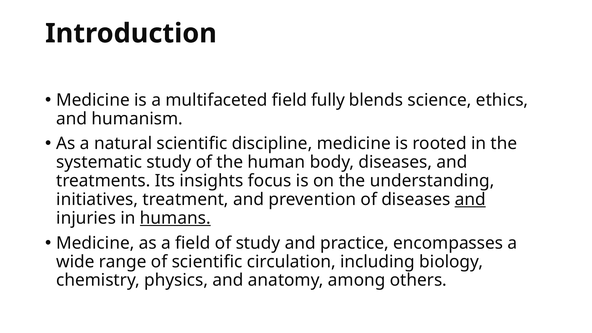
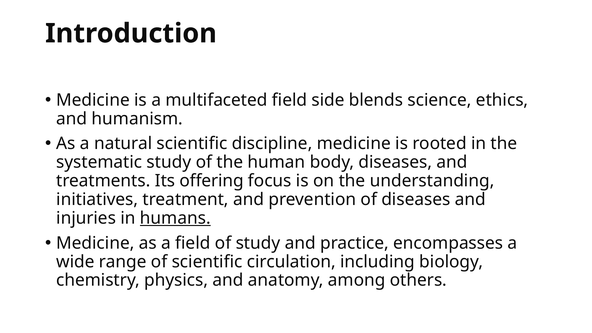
fully: fully -> side
insights: insights -> offering
and at (470, 200) underline: present -> none
